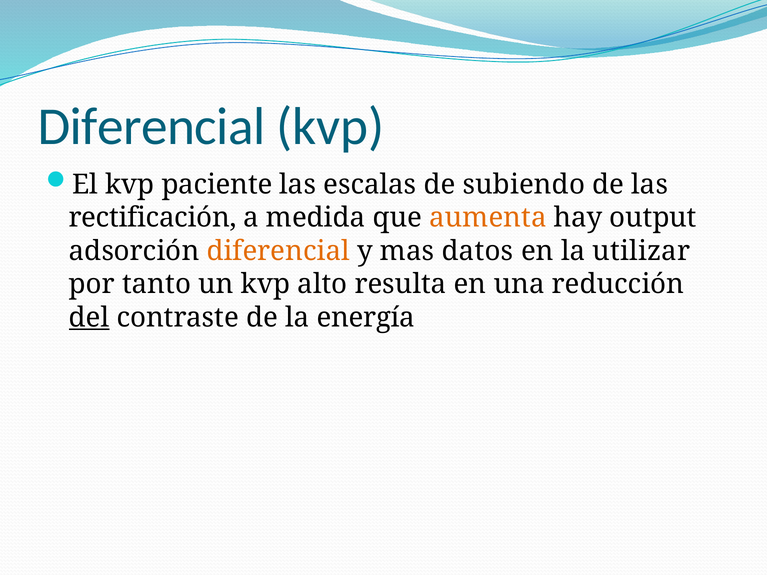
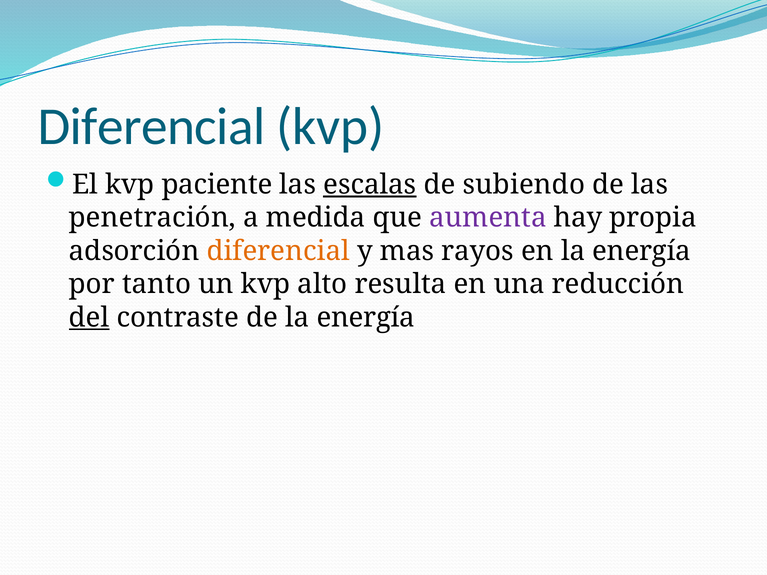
escalas underline: none -> present
rectificación: rectificación -> penetración
aumenta colour: orange -> purple
output: output -> propia
datos: datos -> rayos
en la utilizar: utilizar -> energía
